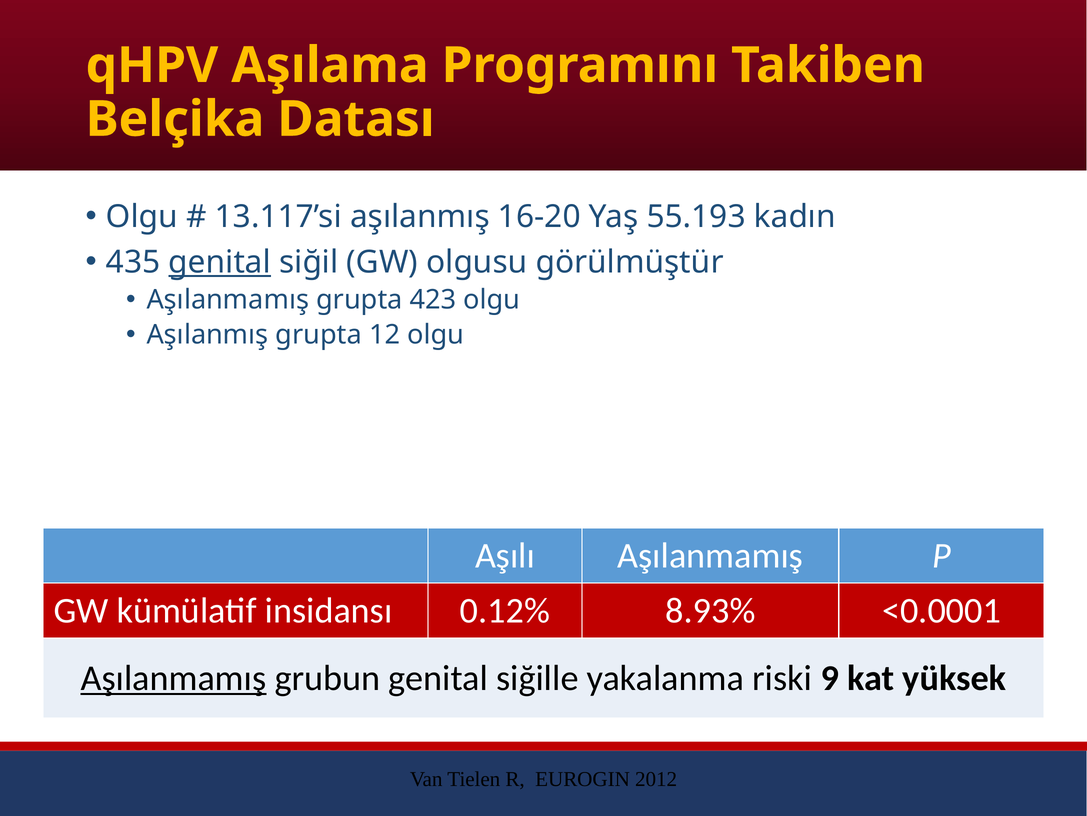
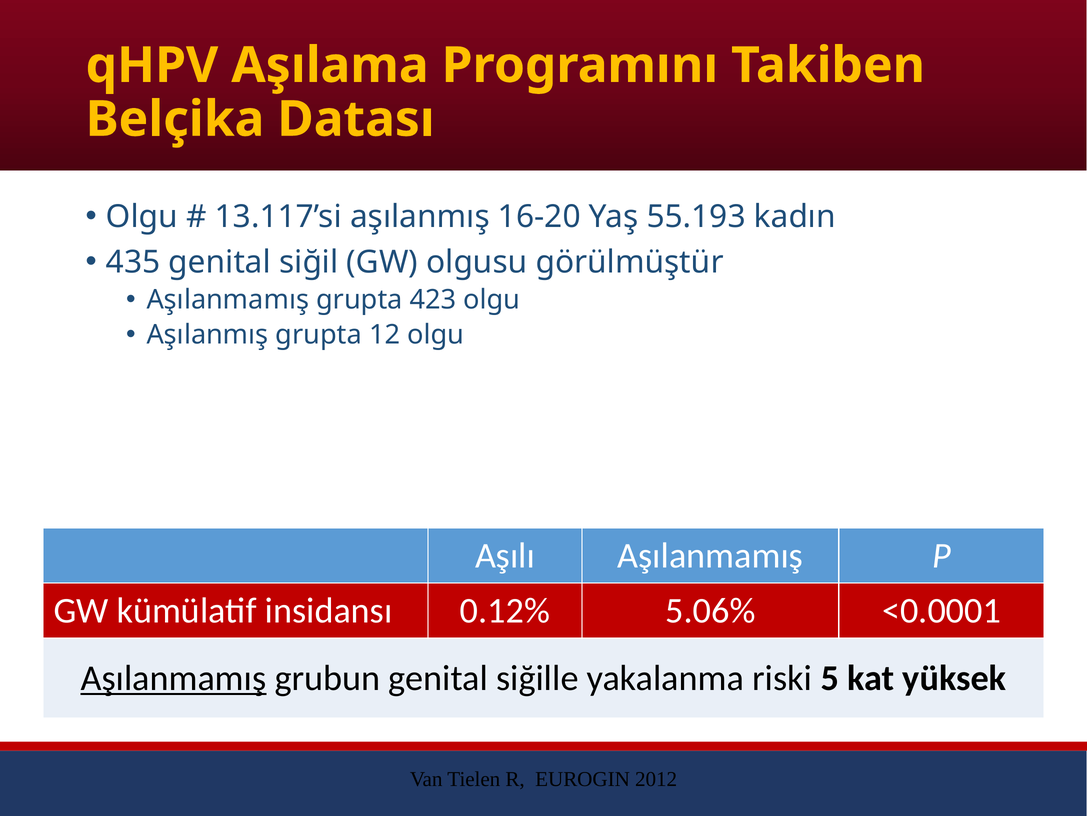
genital at (220, 262) underline: present -> none
8.93%: 8.93% -> 5.06%
9: 9 -> 5
